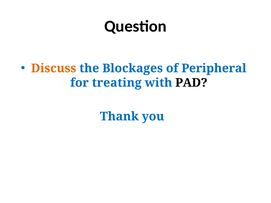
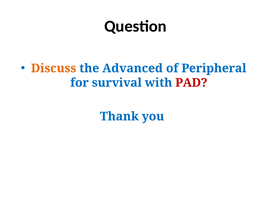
Blockages: Blockages -> Advanced
treating: treating -> survival
PAD colour: black -> red
